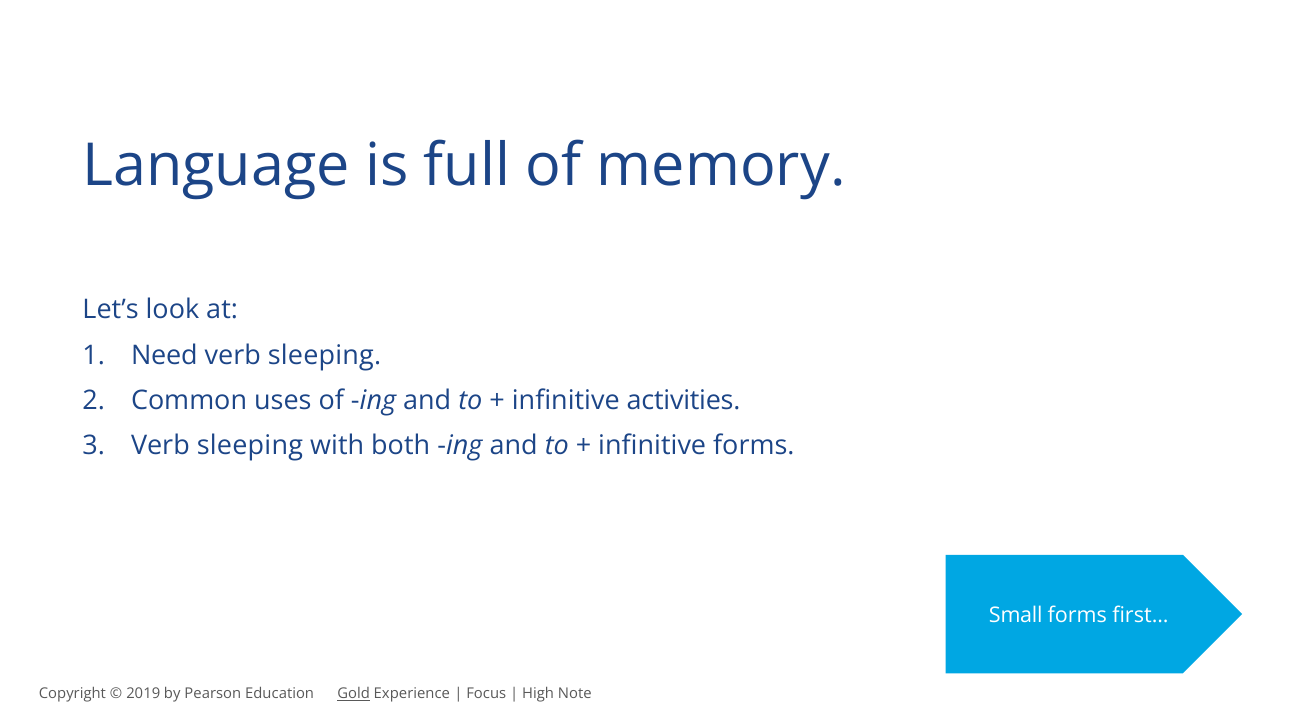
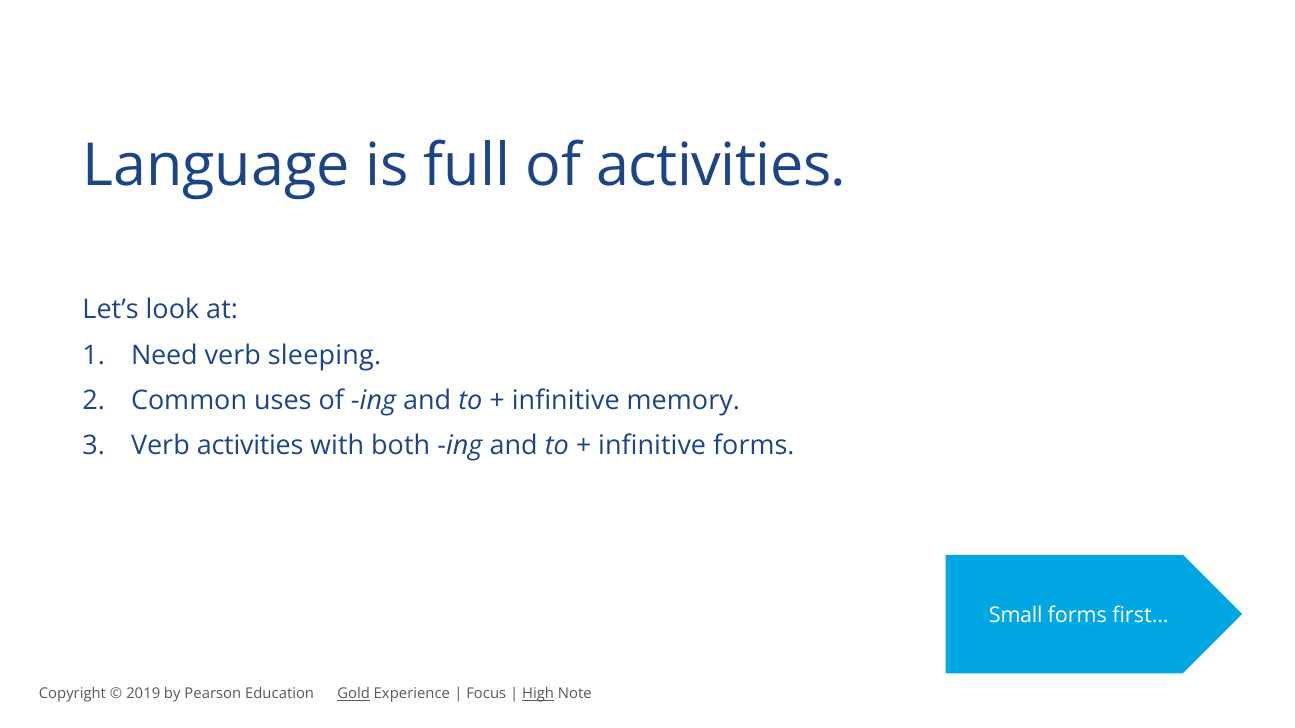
of memory: memory -> activities
activities: activities -> memory
sleeping at (250, 446): sleeping -> activities
High underline: none -> present
